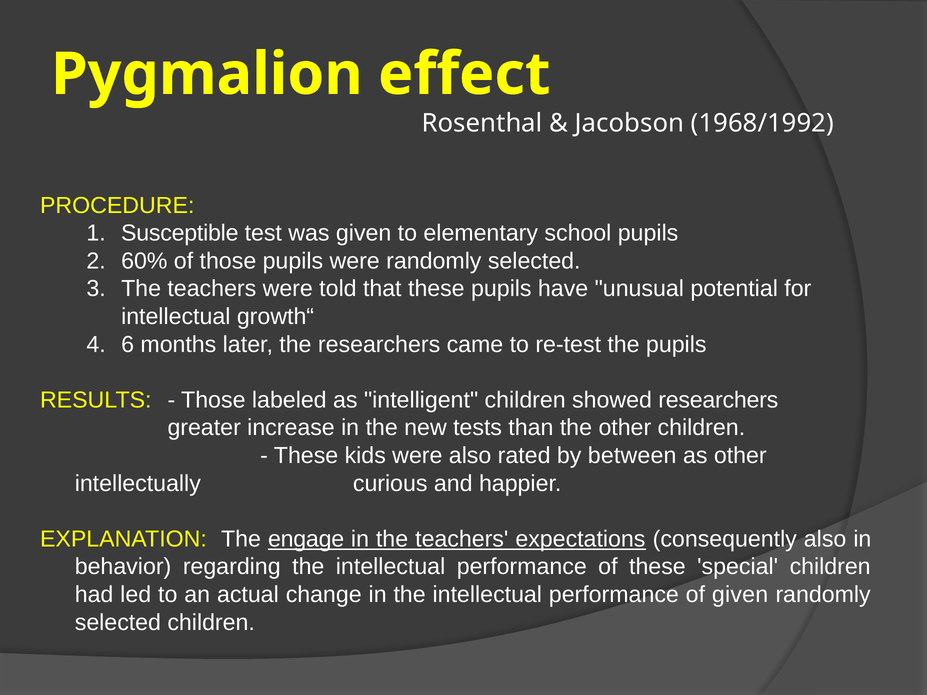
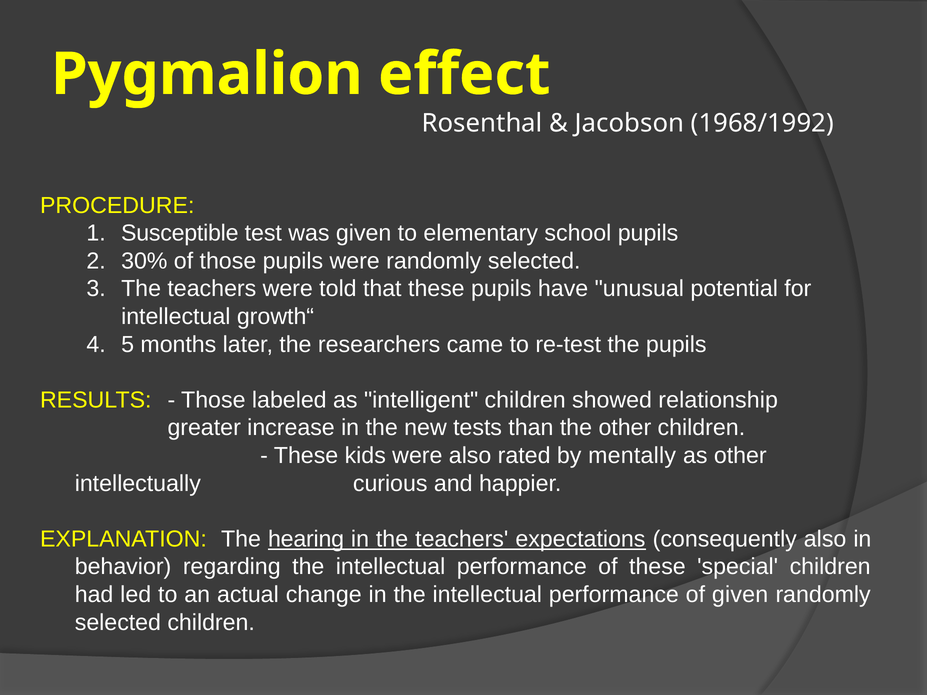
60%: 60% -> 30%
6: 6 -> 5
showed researchers: researchers -> relationship
between: between -> mentally
engage: engage -> hearing
